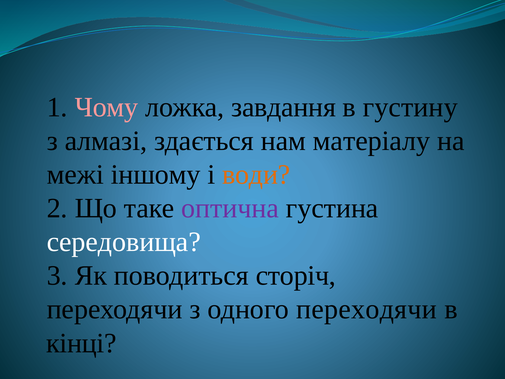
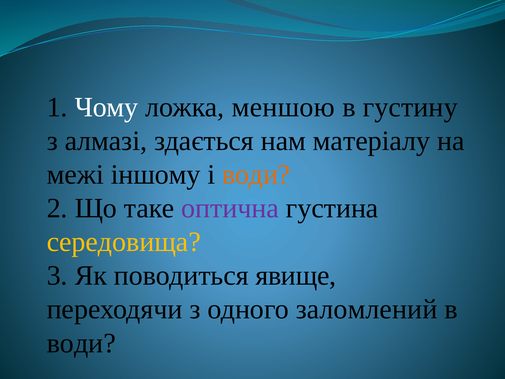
Чому colour: pink -> white
завдання: завдання -> меншою
середовища colour: white -> yellow
сторіч: сторіч -> явище
одного переходячи: переходячи -> заломлений
кінці at (81, 343): кінці -> води
